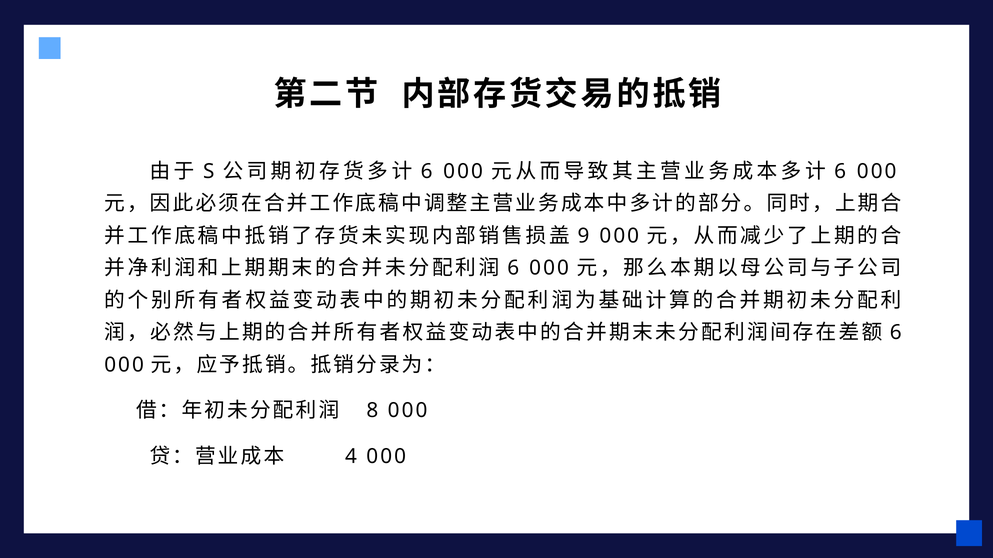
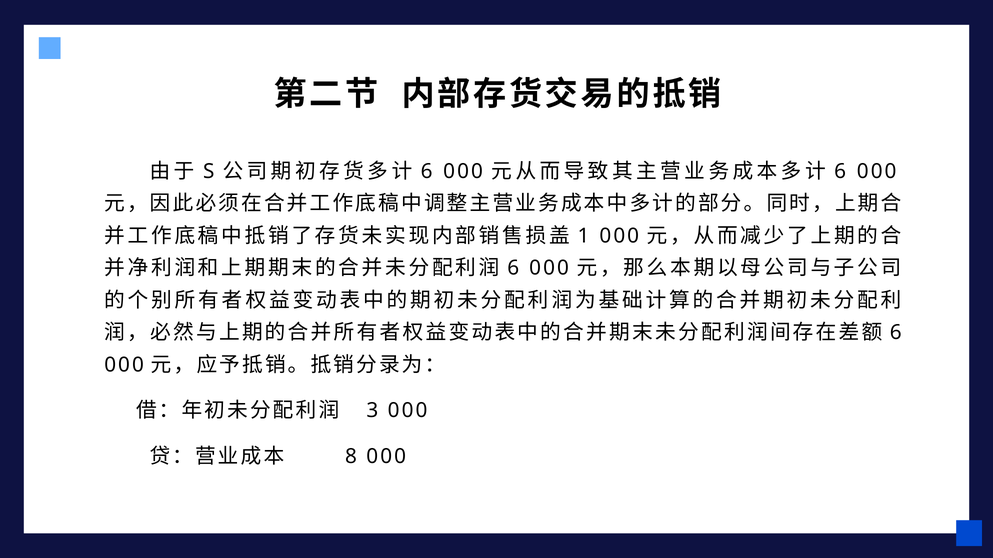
9: 9 -> 1
8: 8 -> 3
4: 4 -> 8
